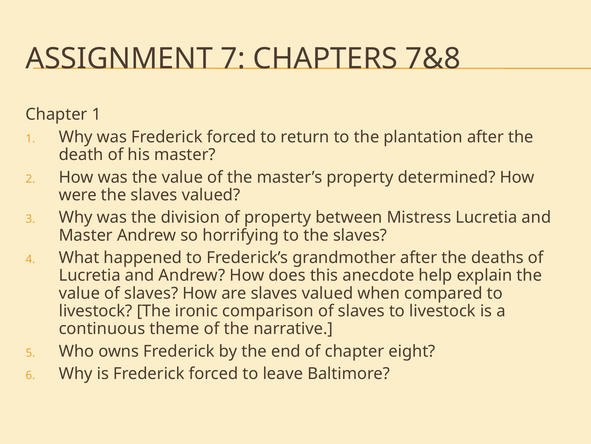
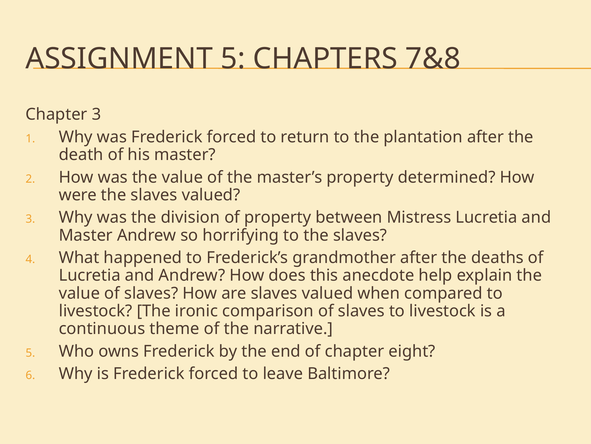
ASSIGNMENT 7: 7 -> 5
Chapter 1: 1 -> 3
